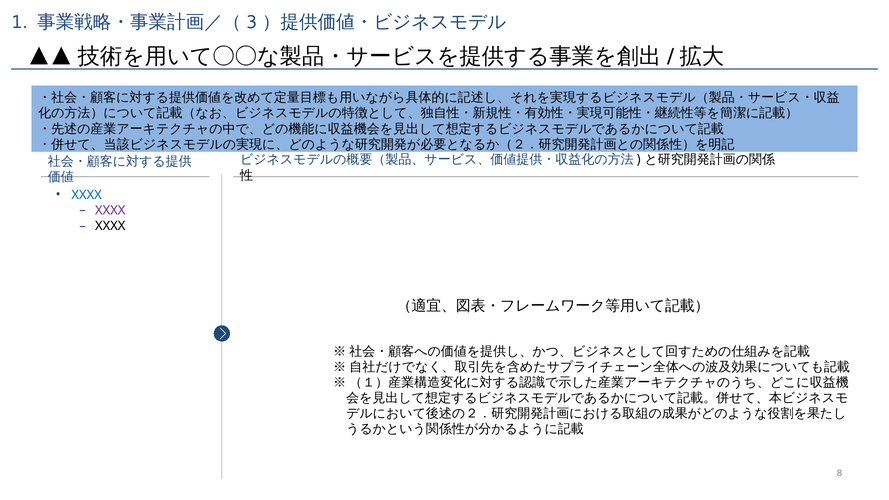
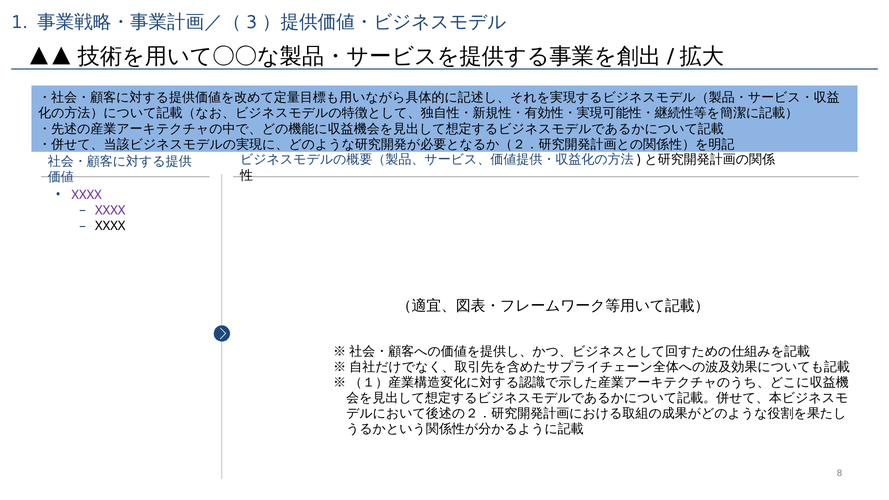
XXXX at (87, 195) colour: blue -> purple
